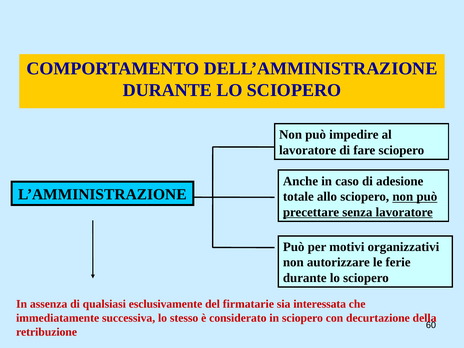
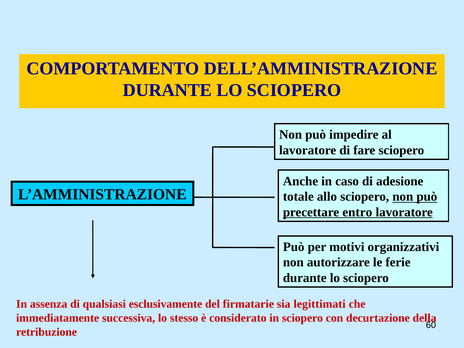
senza: senza -> entro
interessata: interessata -> legittimati
